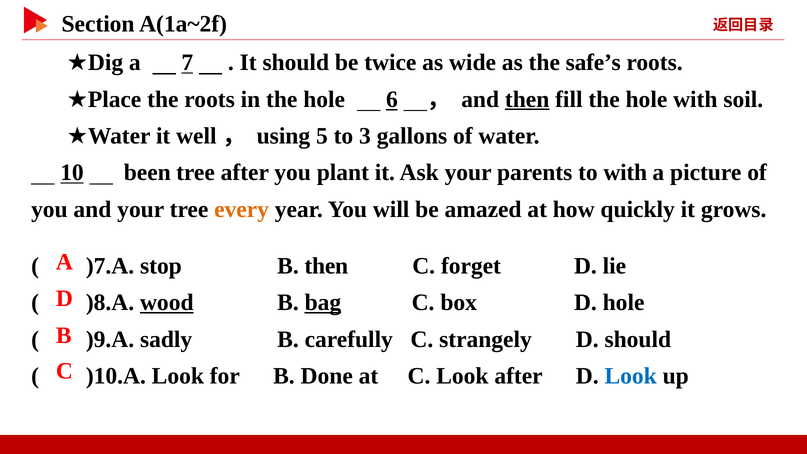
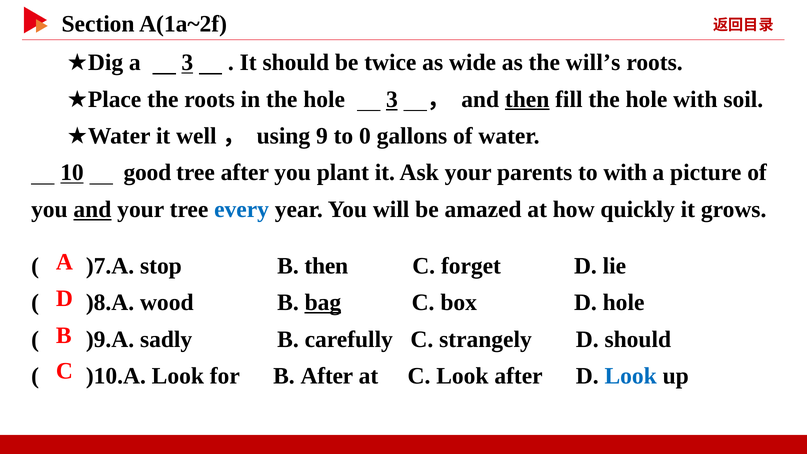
a 7: 7 -> 3
safe’s: safe’s -> will’s
hole 6: 6 -> 3
5: 5 -> 9
3: 3 -> 0
been: been -> good
and at (92, 209) underline: none -> present
every colour: orange -> blue
wood underline: present -> none
B Done: Done -> After
